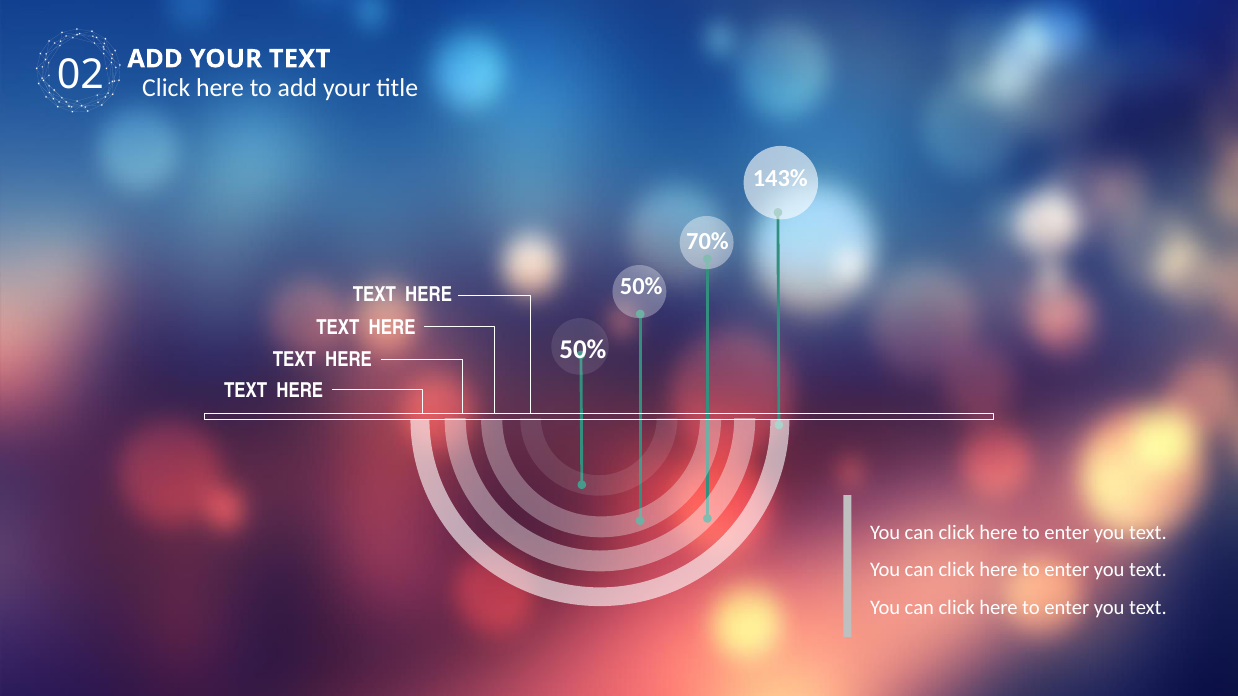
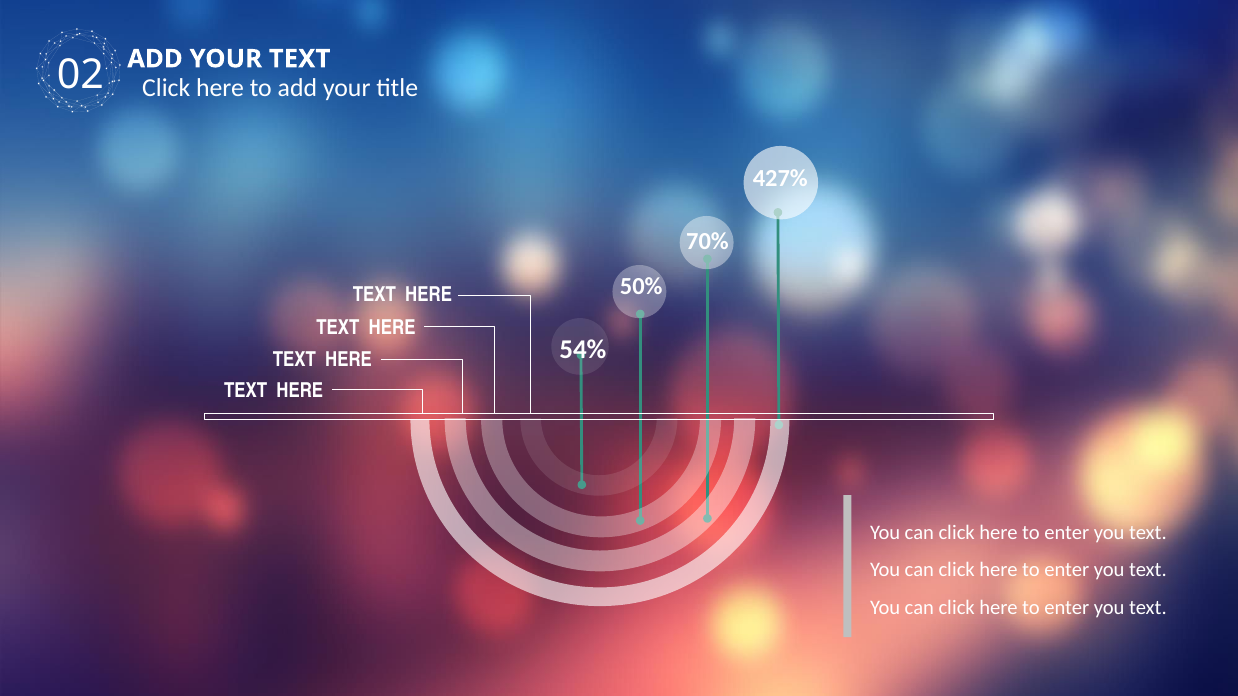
143%: 143% -> 427%
50% at (583, 350): 50% -> 54%
